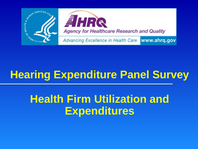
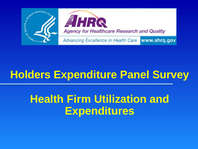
Hearing: Hearing -> Holders
